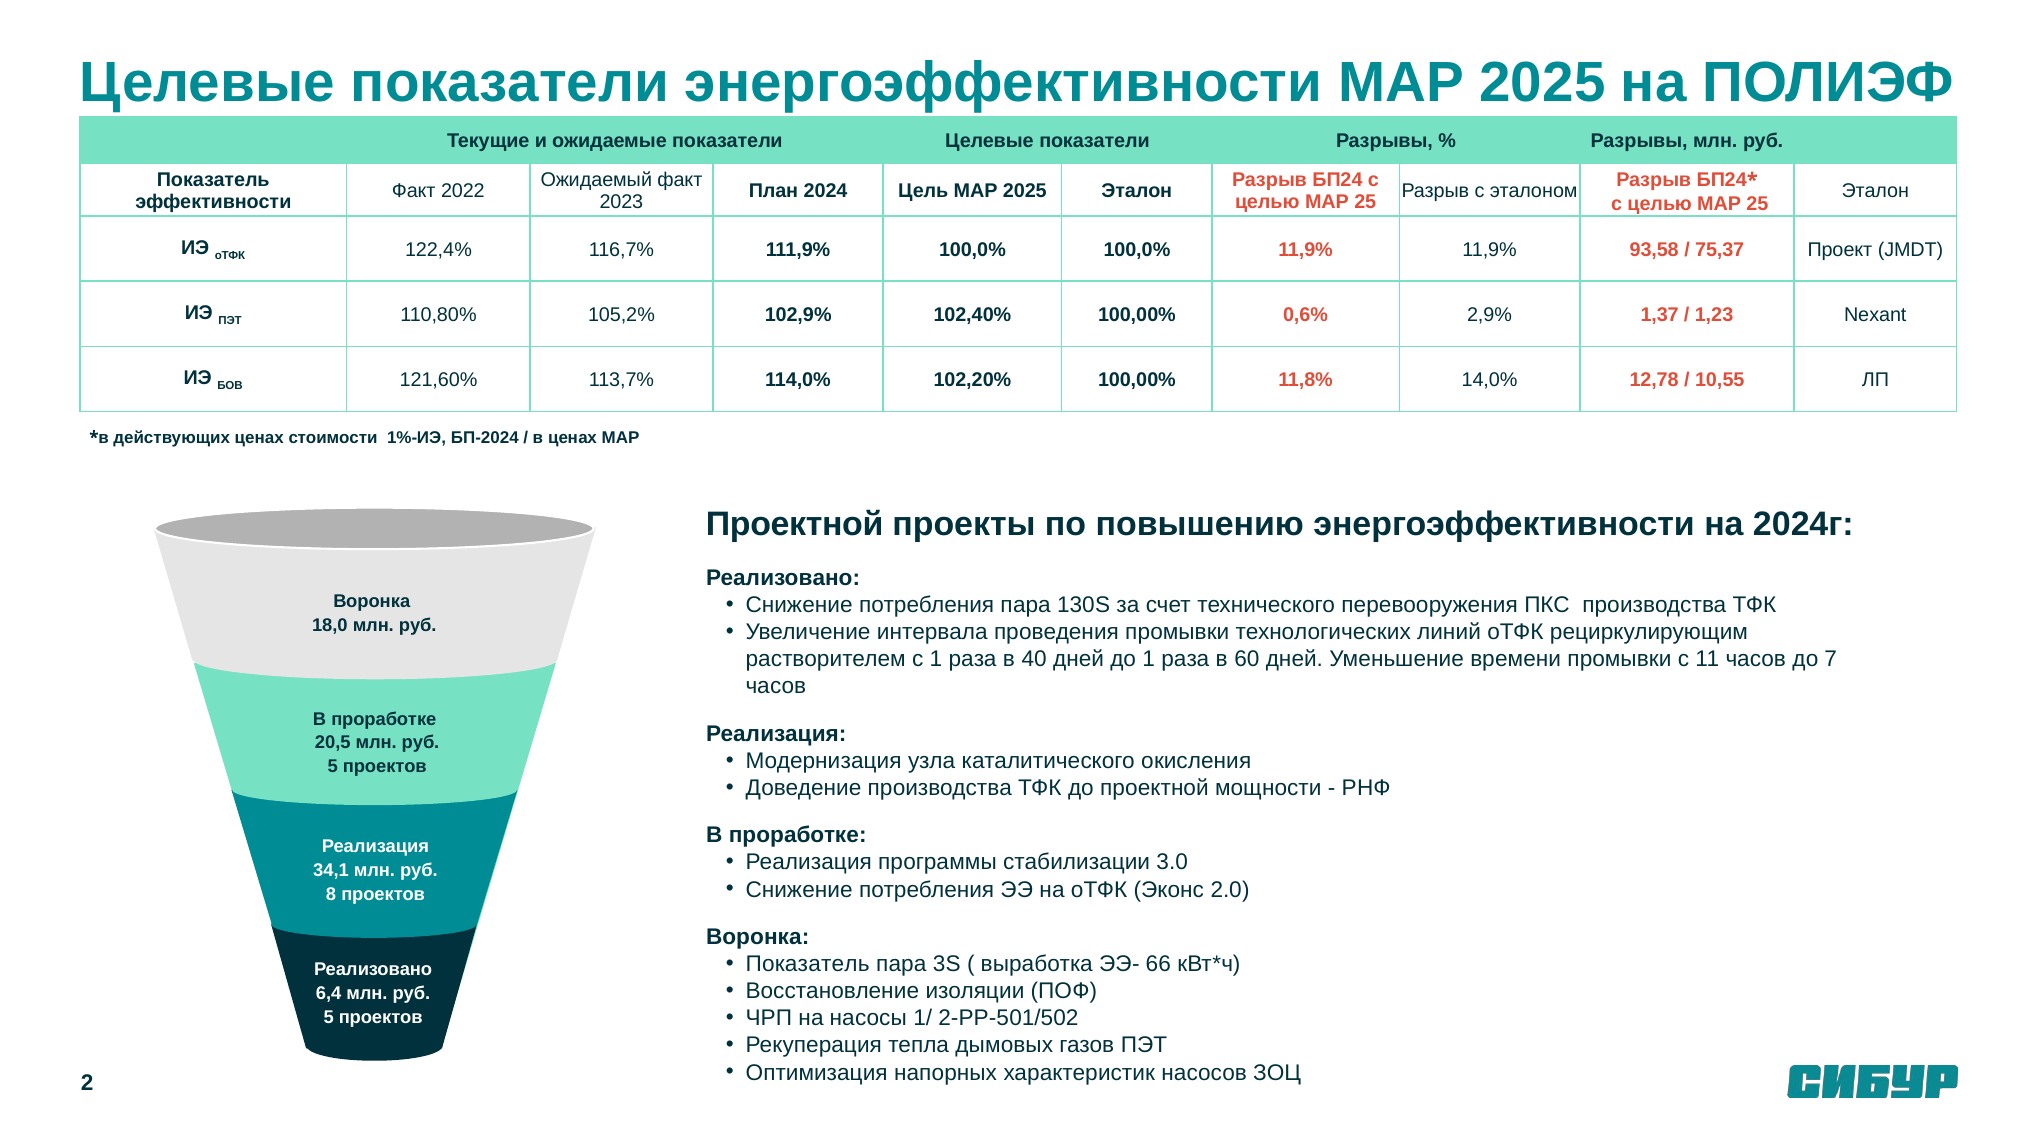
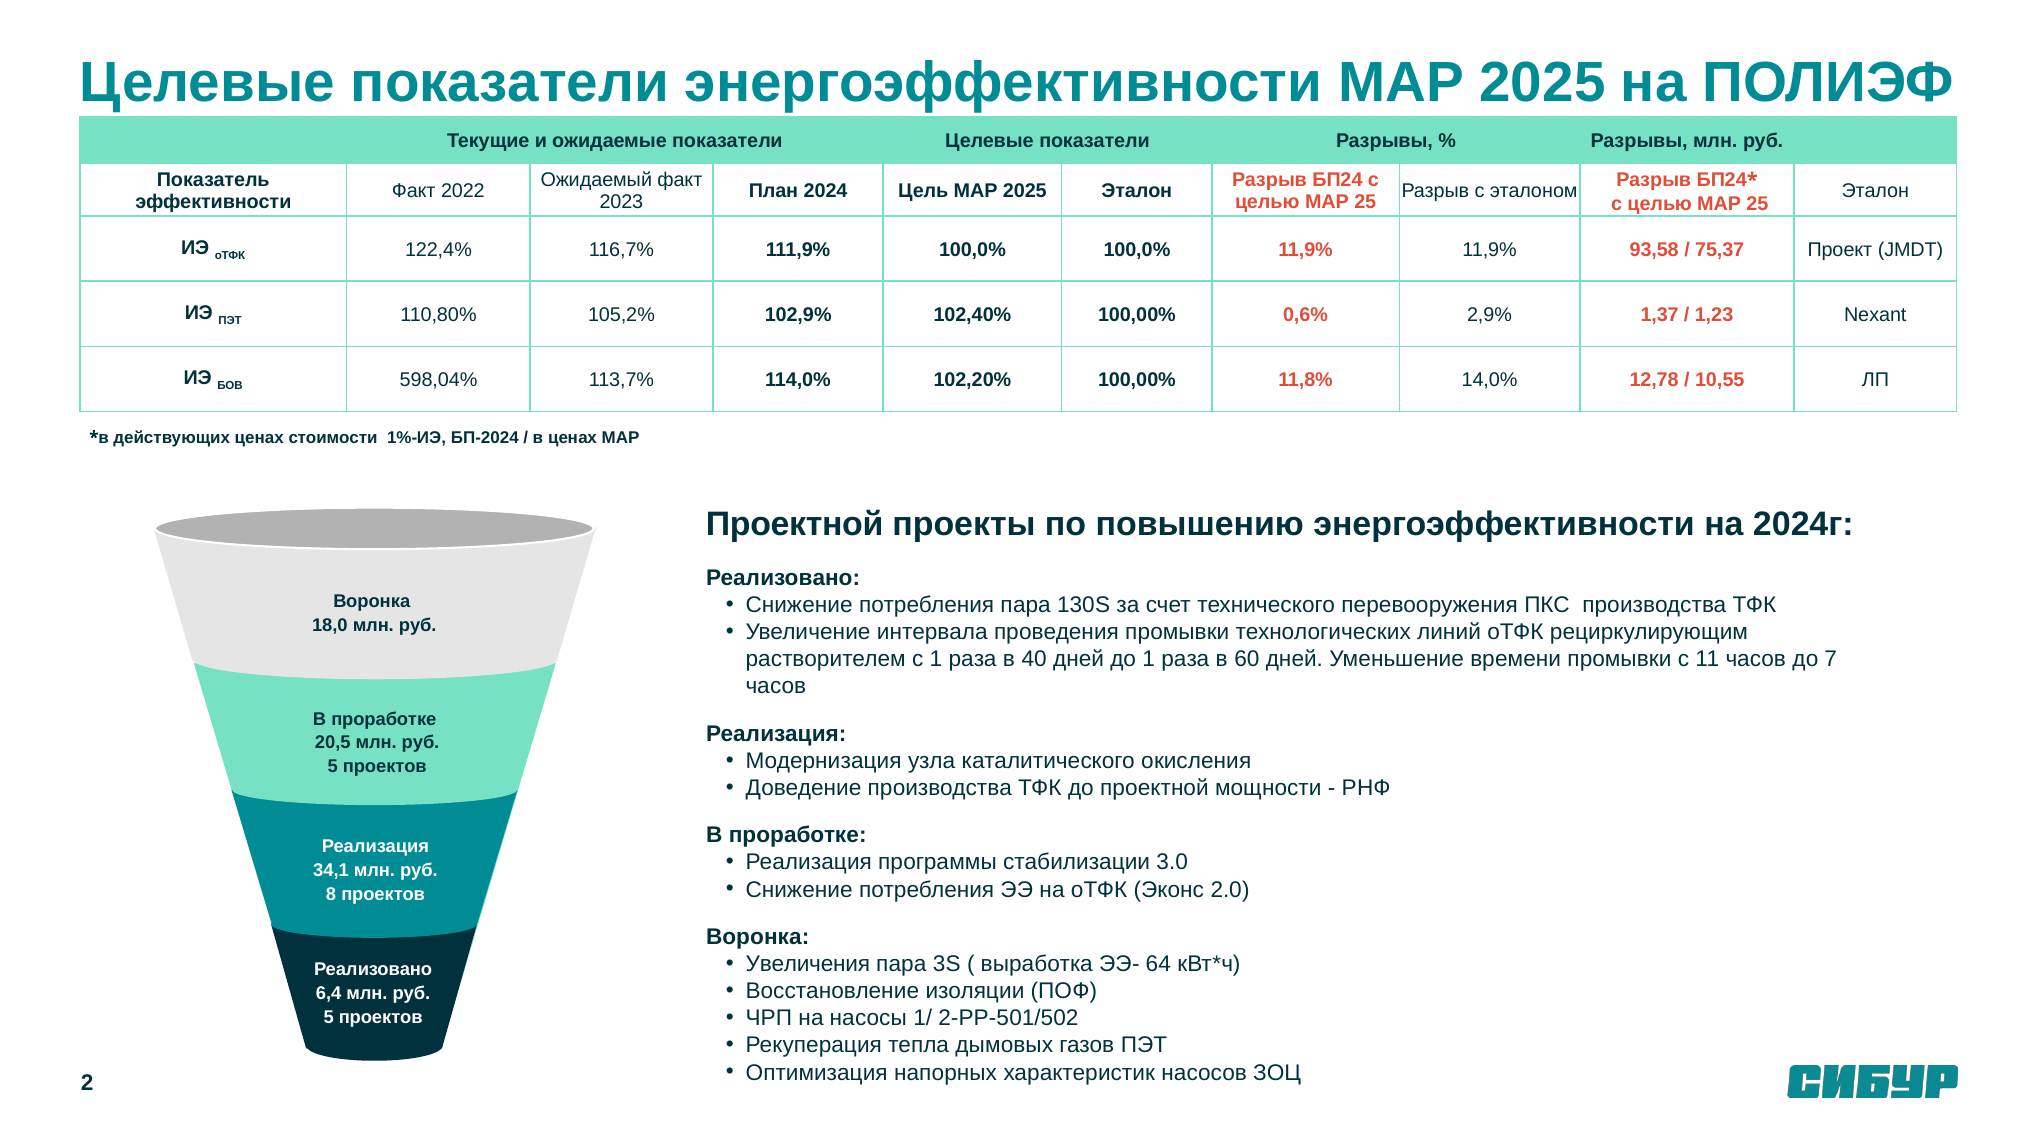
121,60%: 121,60% -> 598,04%
Показатель at (808, 964): Показатель -> Увеличения
66: 66 -> 64
